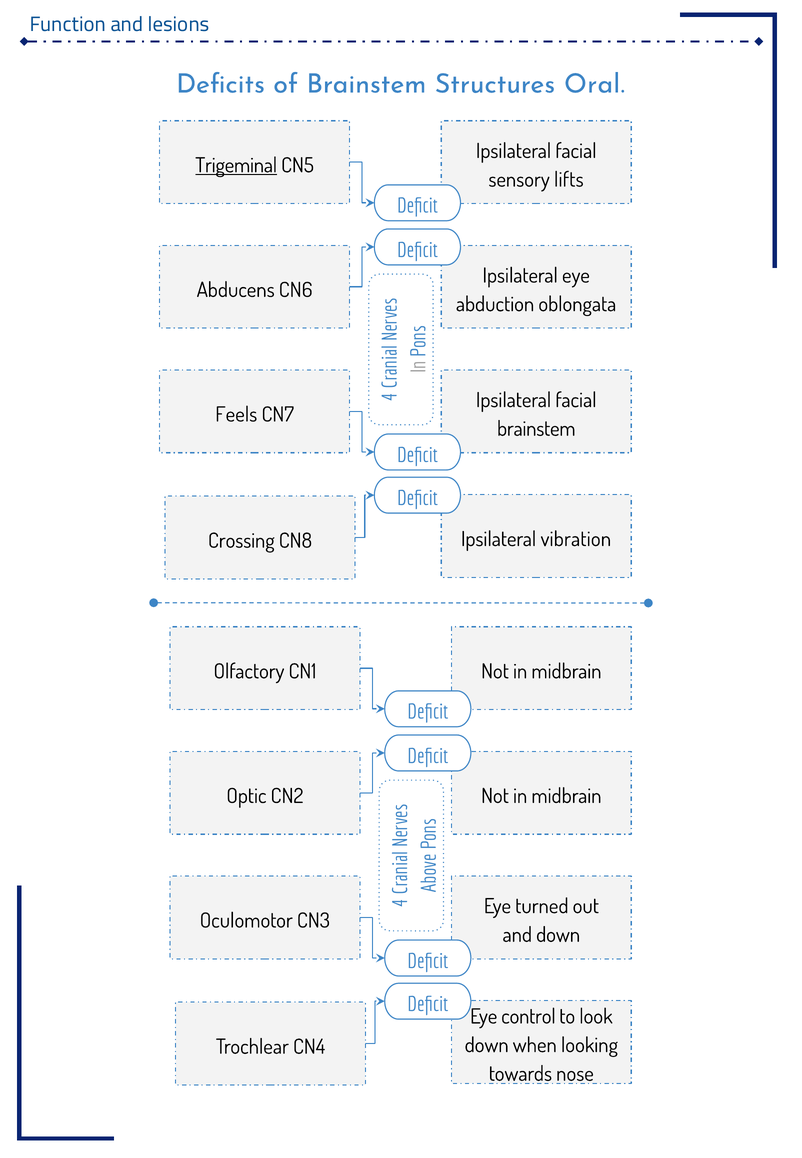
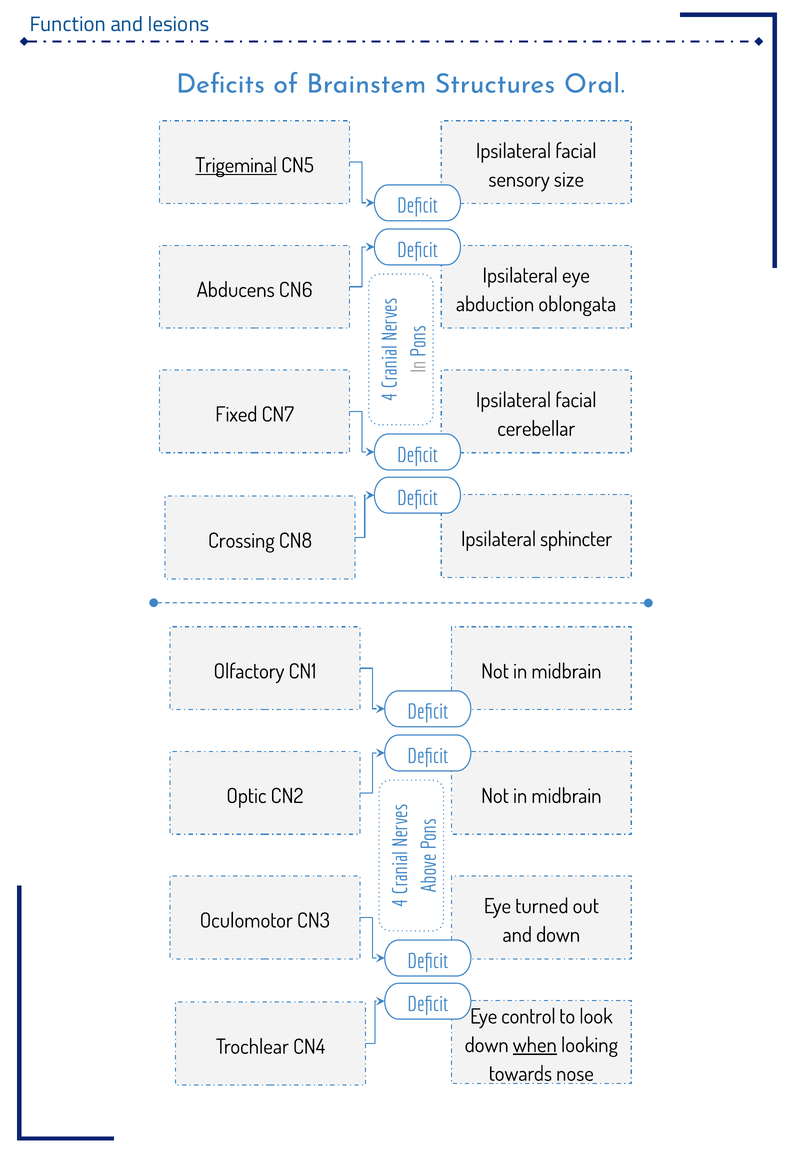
lifts: lifts -> size
Feels: Feels -> Fixed
brainstem at (536, 429): brainstem -> cerebellar
vibration: vibration -> sphincter
when underline: none -> present
